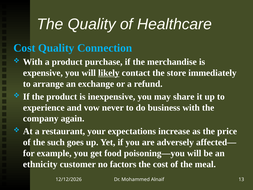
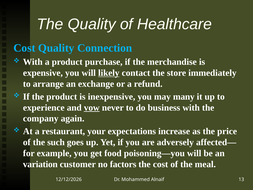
share: share -> many
vow underline: none -> present
ethnicity: ethnicity -> variation
